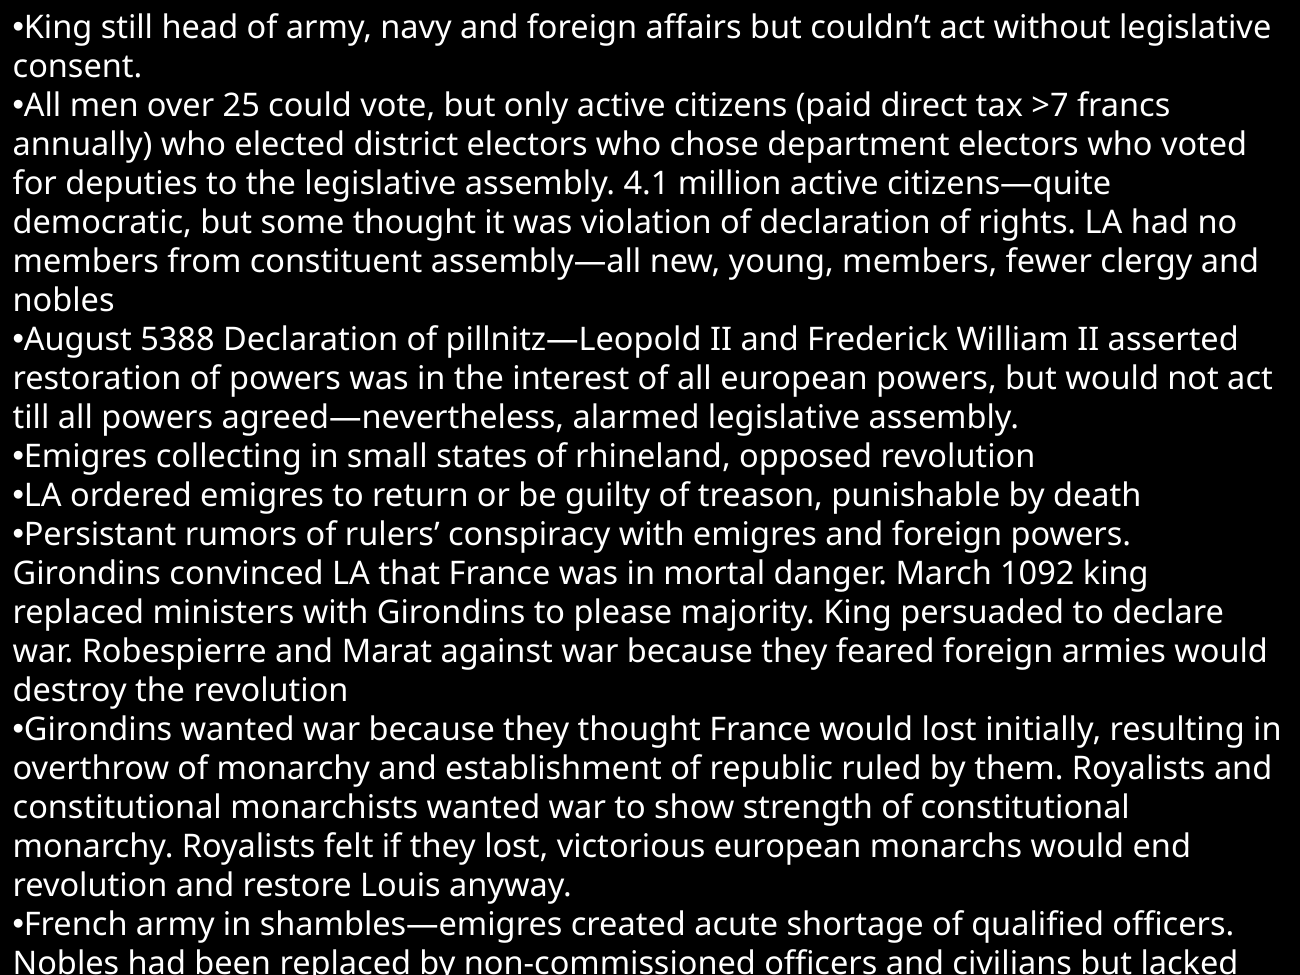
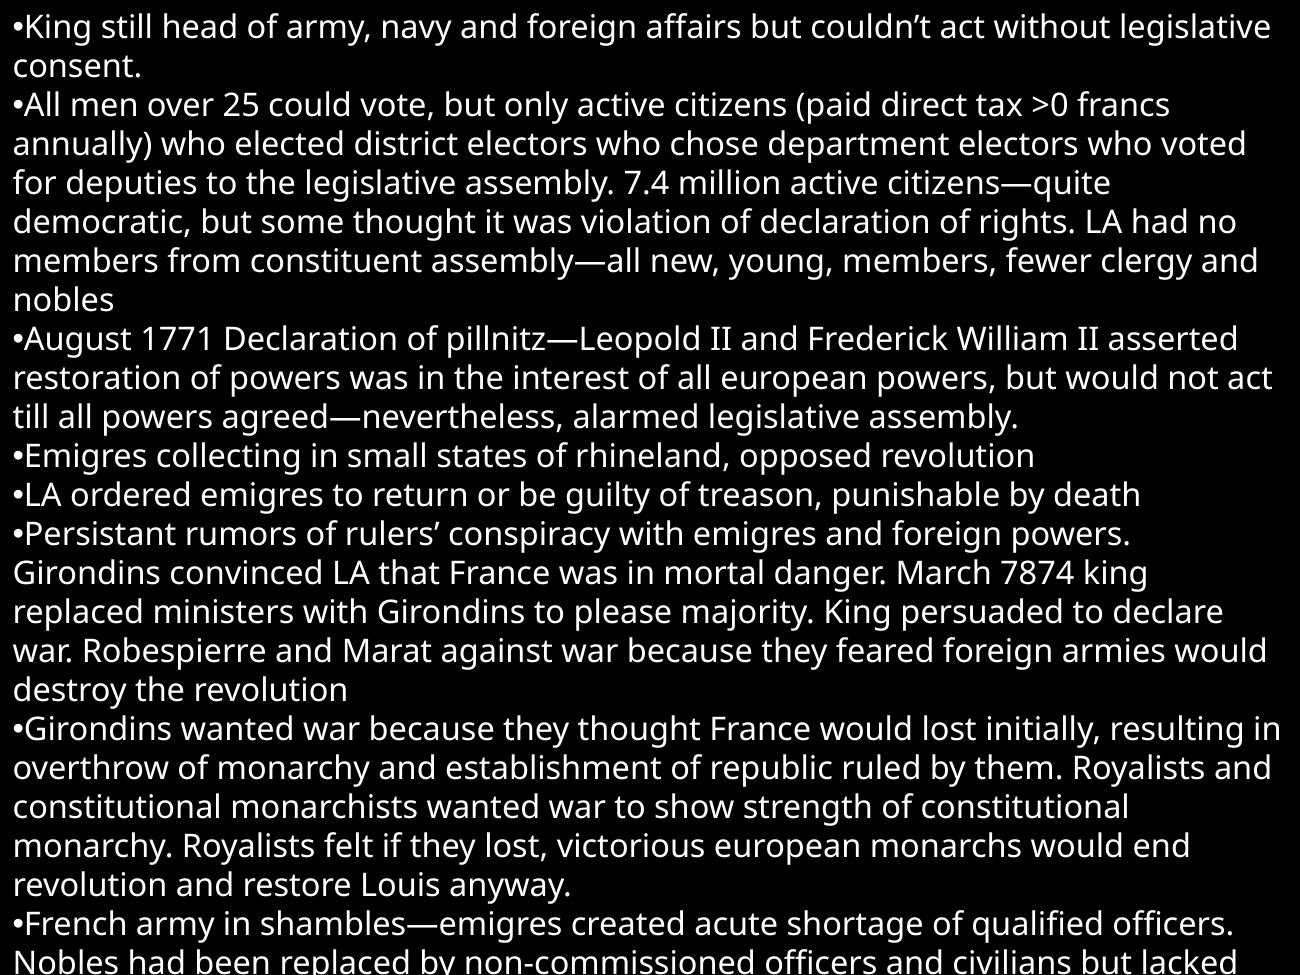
>7: >7 -> >0
4.1: 4.1 -> 7.4
5388: 5388 -> 1771
1092: 1092 -> 7874
